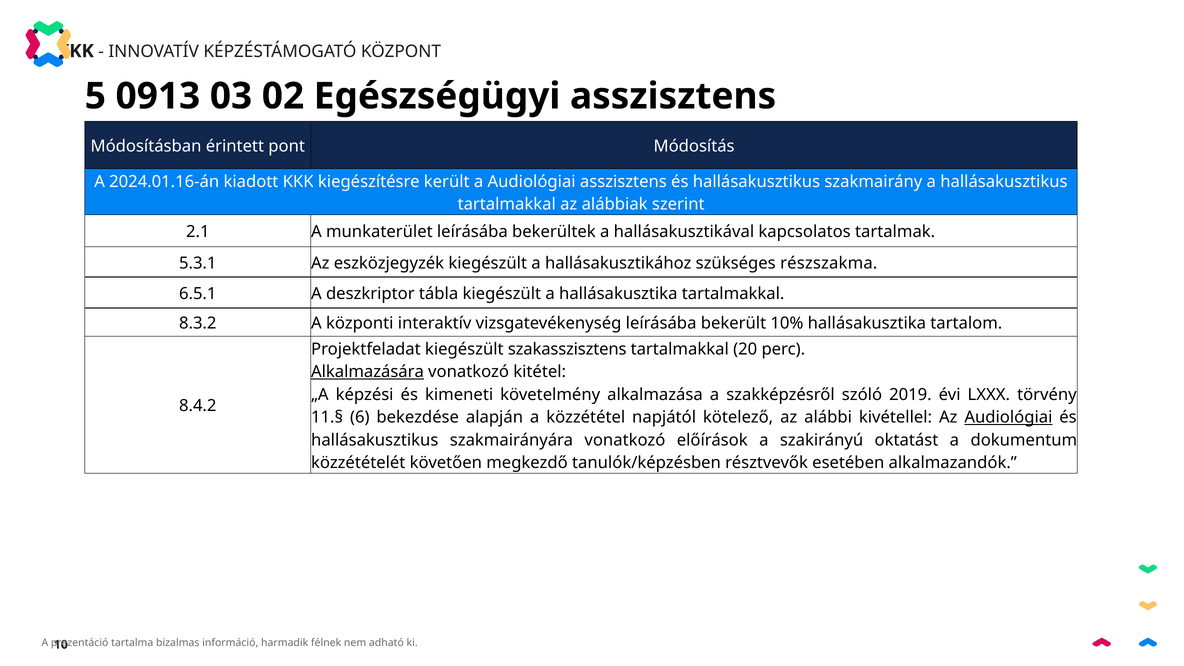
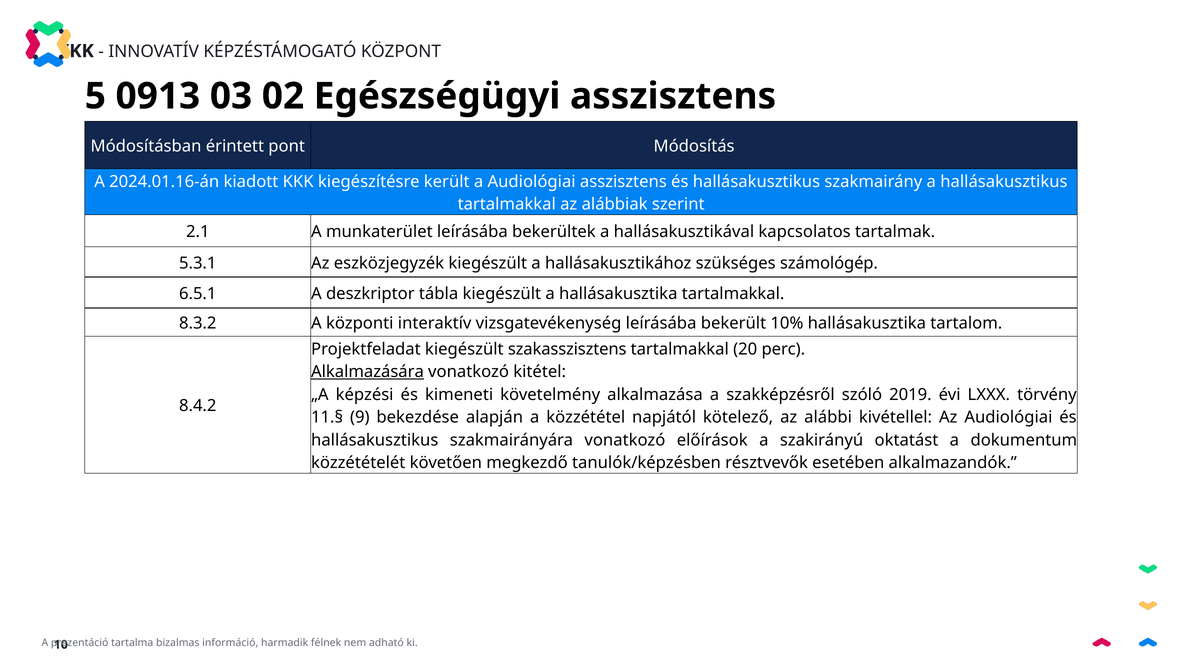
részszakma: részszakma -> számológép
6: 6 -> 9
Audiológiai at (1008, 417) underline: present -> none
